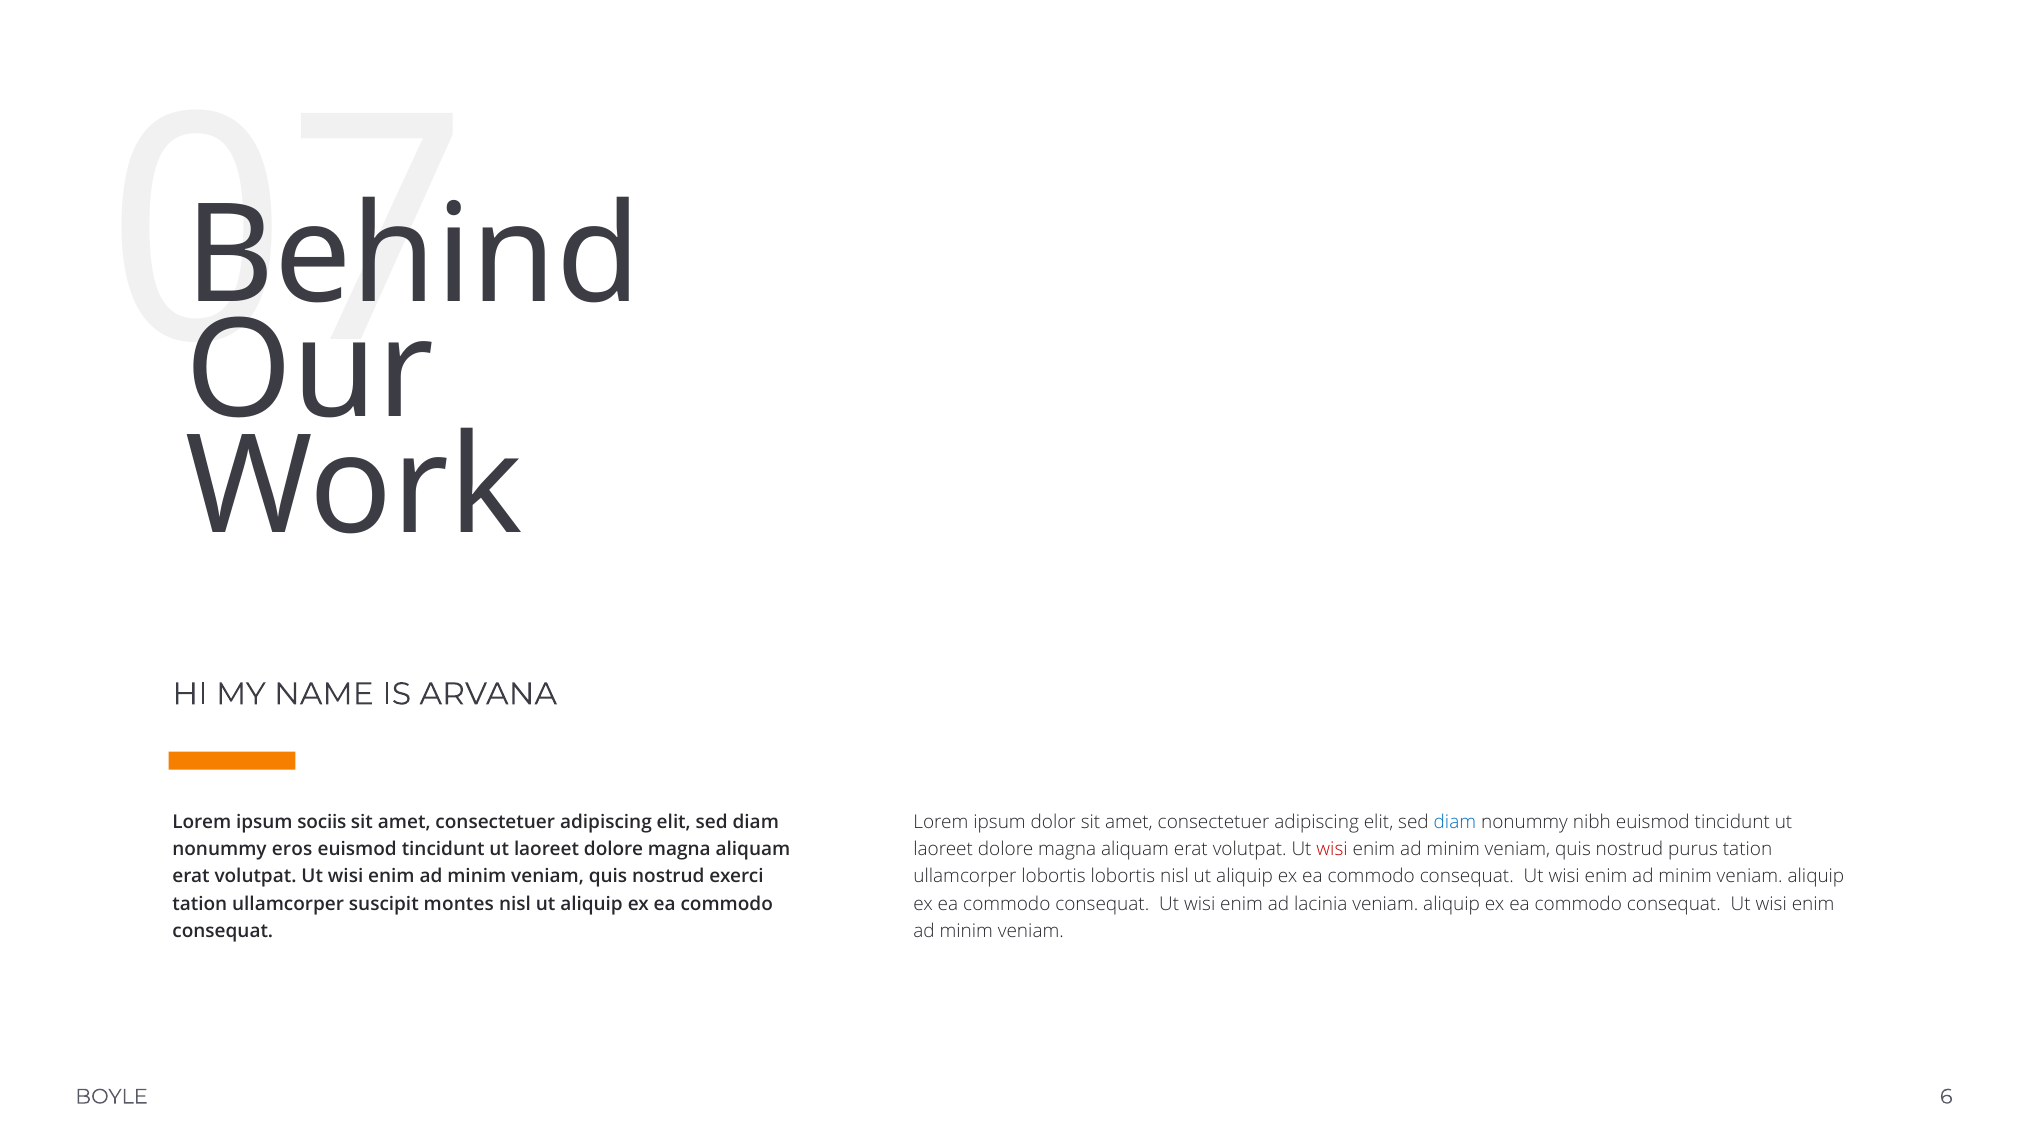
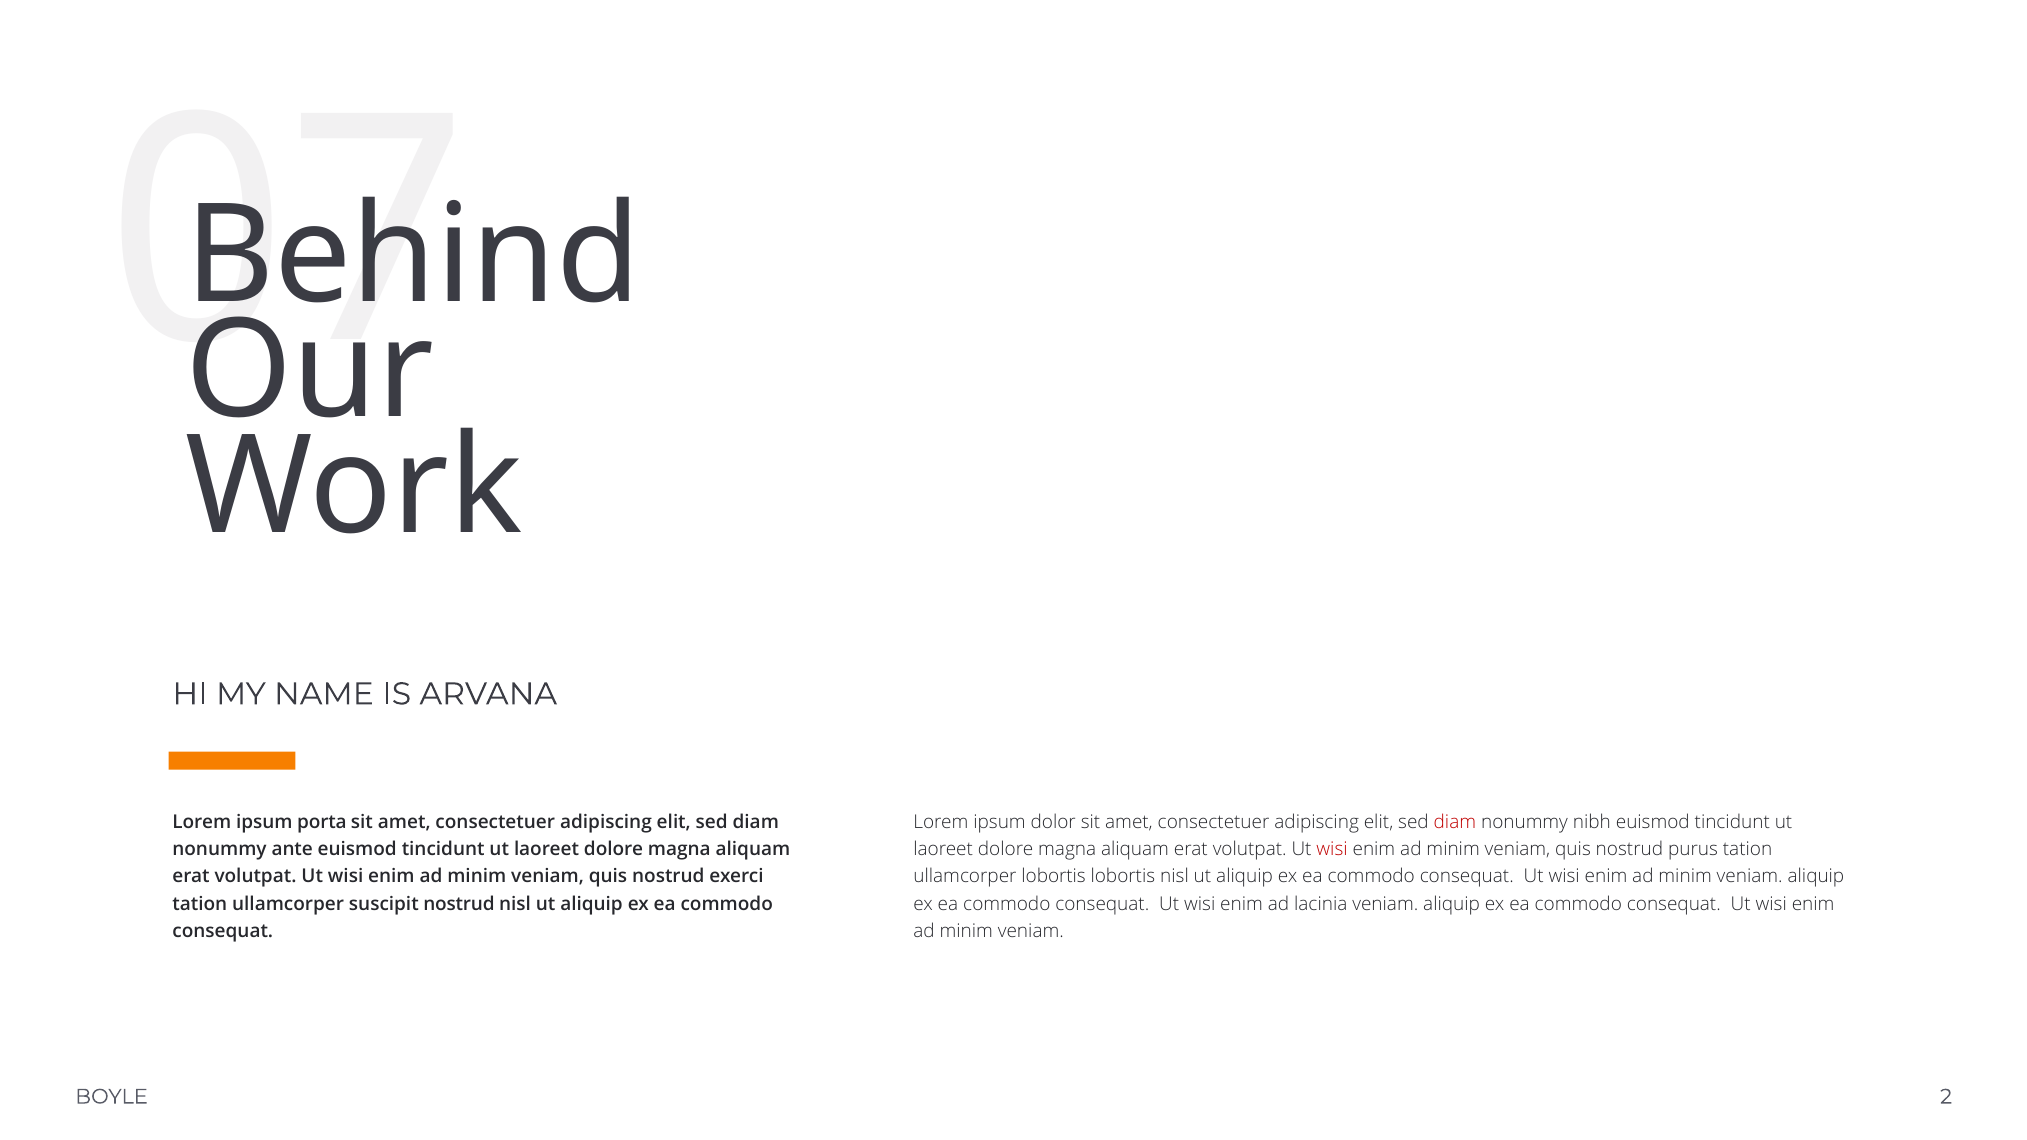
sociis: sociis -> porta
diam at (1455, 822) colour: blue -> red
eros: eros -> ante
suscipit montes: montes -> nostrud
6: 6 -> 2
